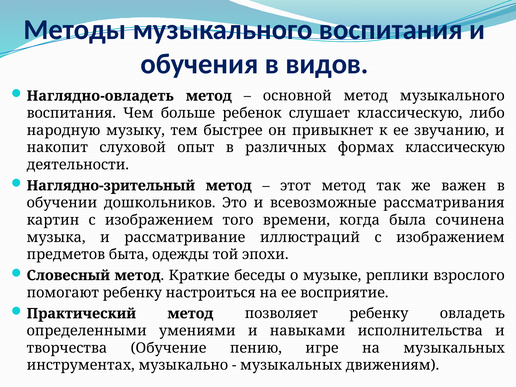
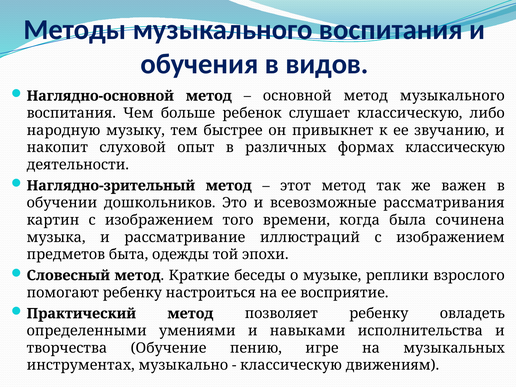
Наглядно-овладеть: Наглядно-овладеть -> Наглядно-основной
музыкальных at (291, 365): музыкальных -> классическую
